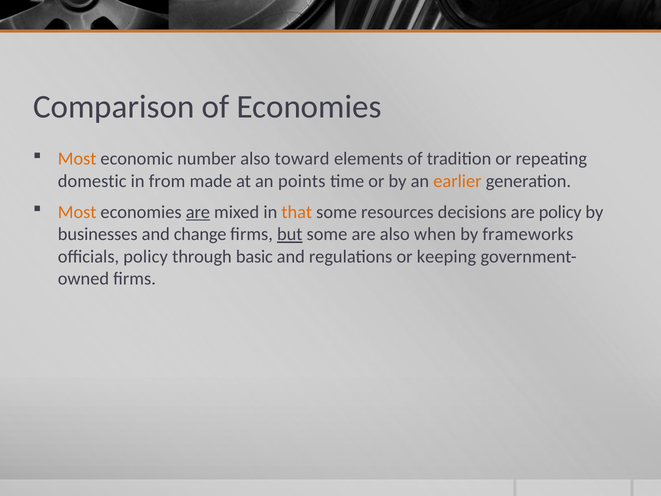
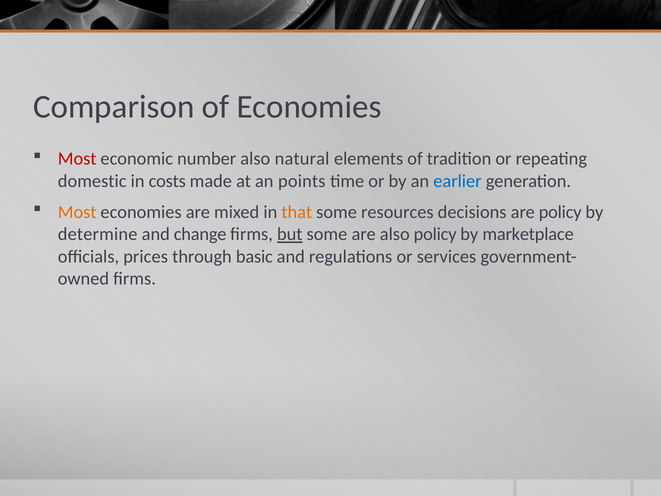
Most at (77, 159) colour: orange -> red
toward: toward -> natural
from: from -> costs
earlier colour: orange -> blue
are at (198, 212) underline: present -> none
businesses: businesses -> determine
also when: when -> policy
frameworks: frameworks -> marketplace
officials policy: policy -> prices
keeping: keeping -> services
